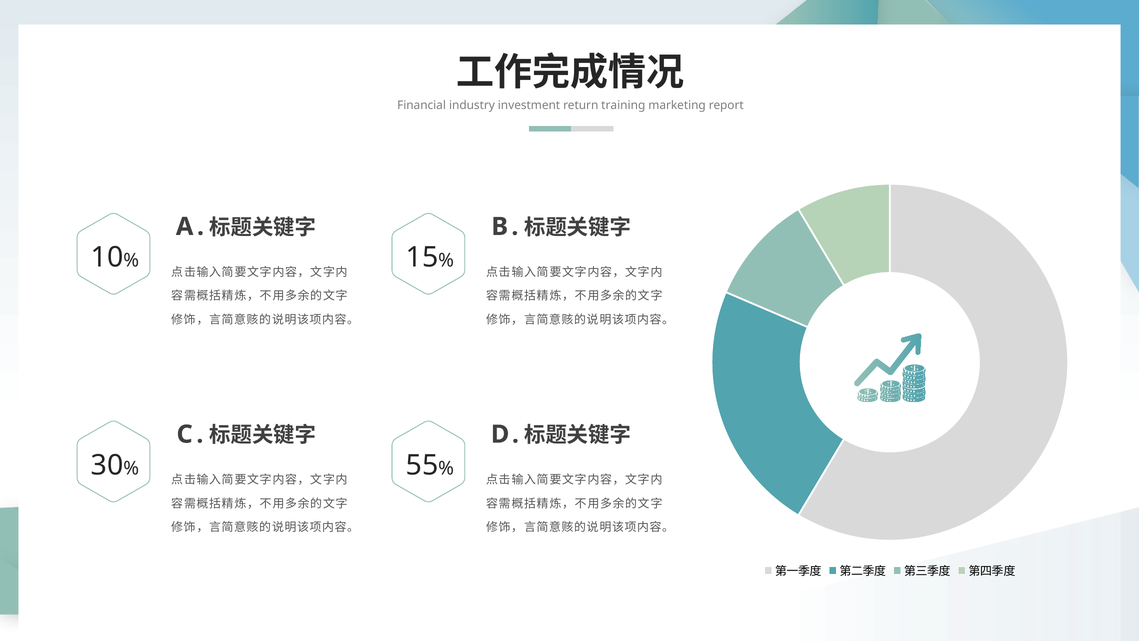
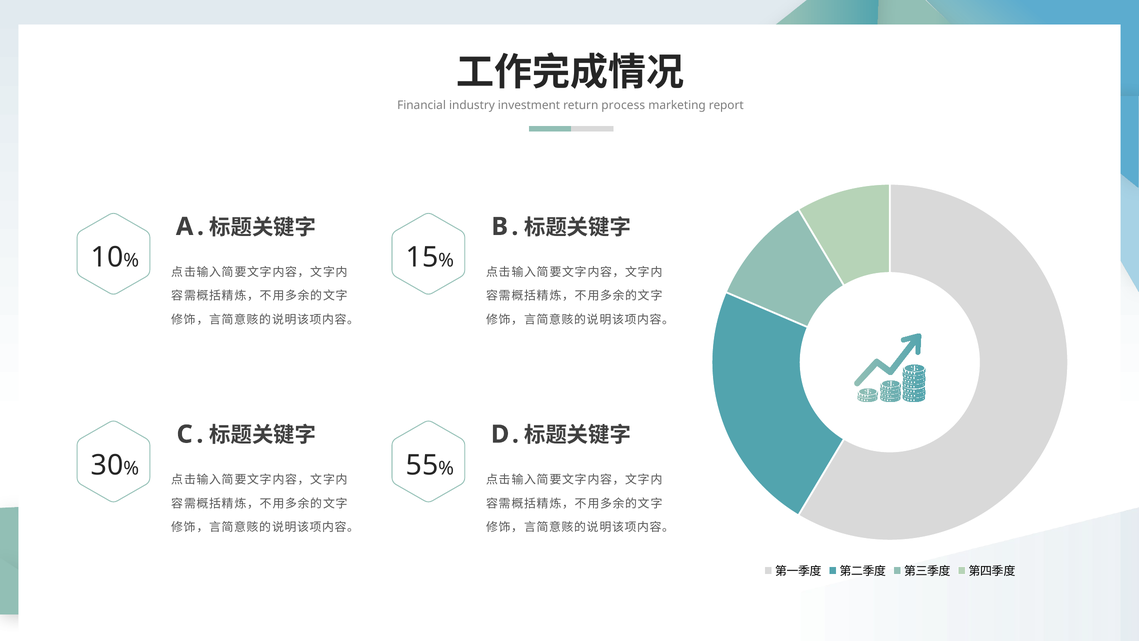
training: training -> process
